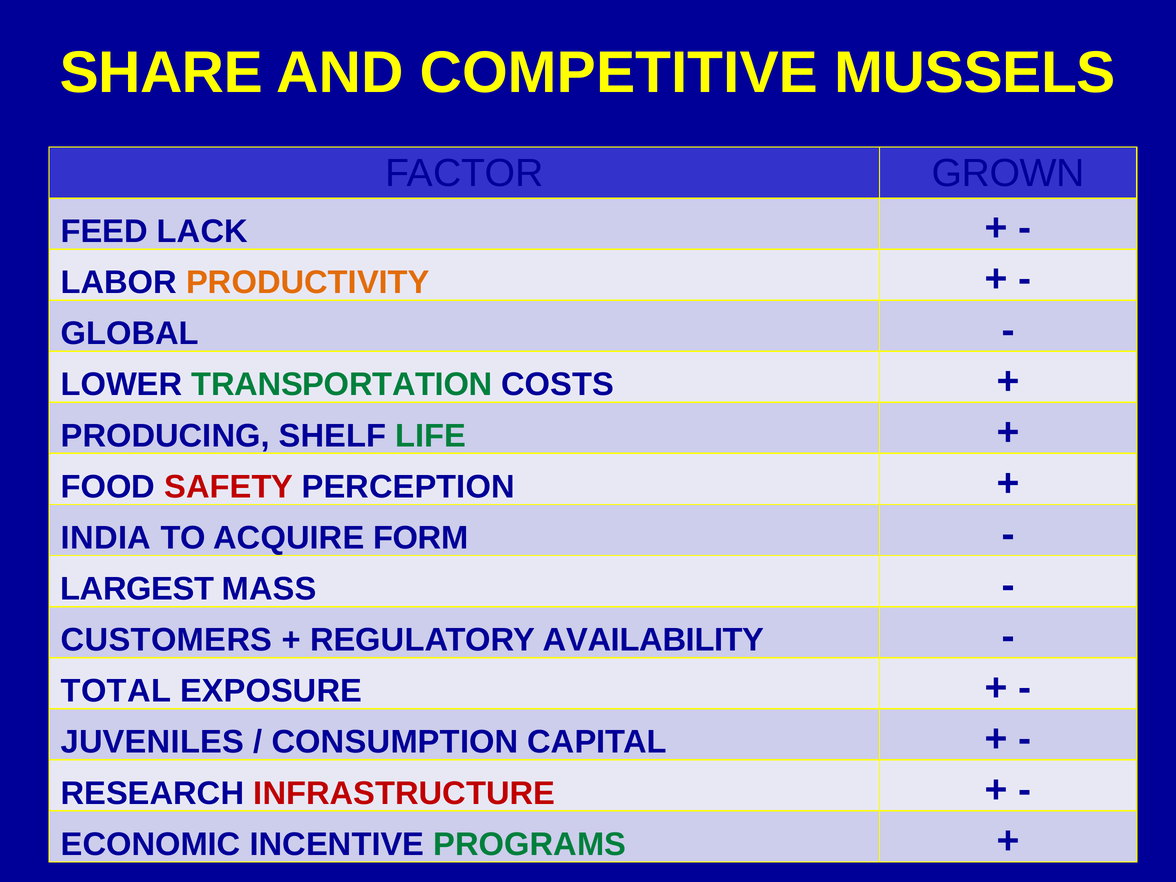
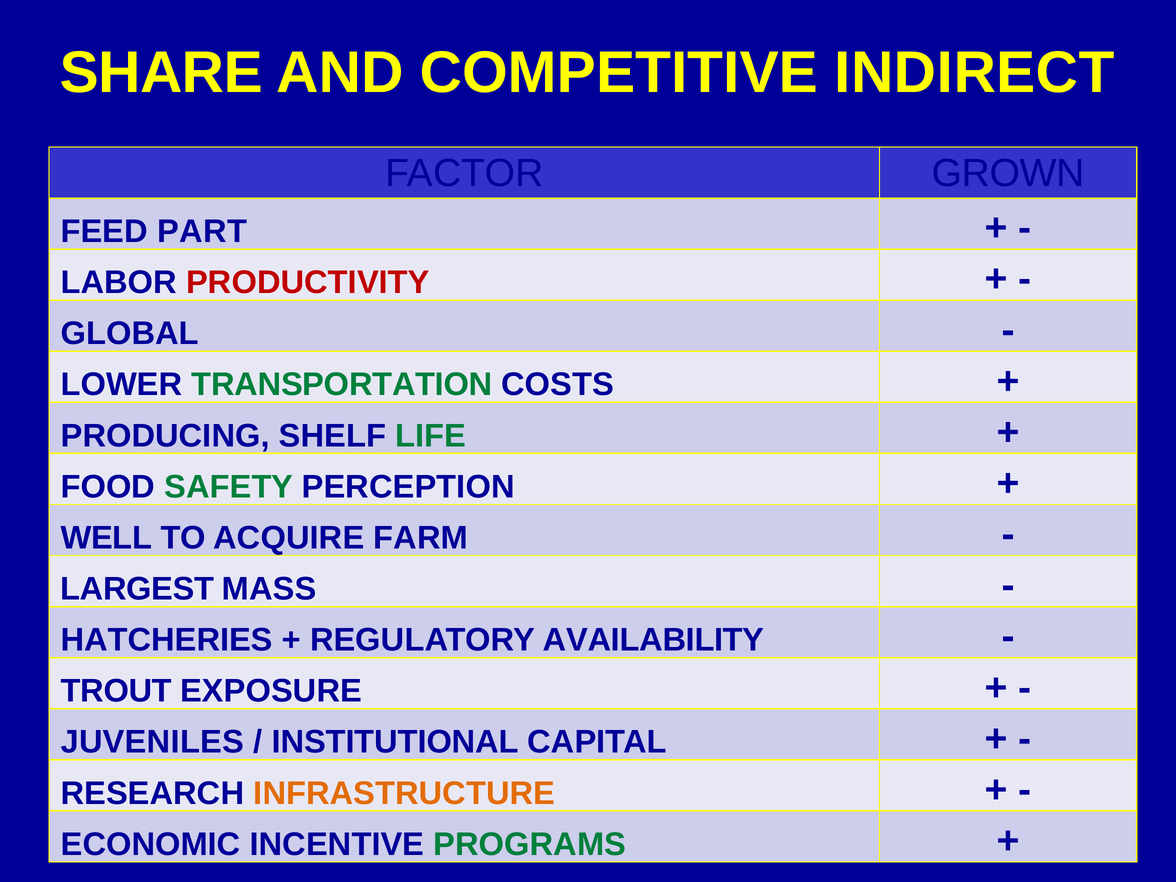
MUSSELS: MUSSELS -> INDIRECT
LACK: LACK -> PART
PRODUCTIVITY colour: orange -> red
SAFETY colour: red -> green
INDIA: INDIA -> WELL
FORM: FORM -> FARM
CUSTOMERS: CUSTOMERS -> HATCHERIES
TOTAL: TOTAL -> TROUT
CONSUMPTION: CONSUMPTION -> INSTITUTIONAL
INFRASTRUCTURE colour: red -> orange
